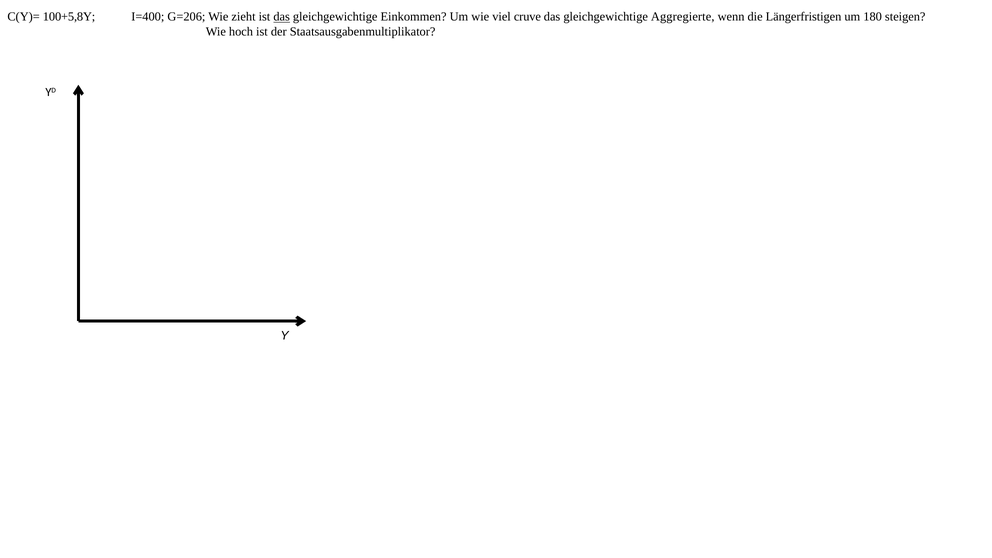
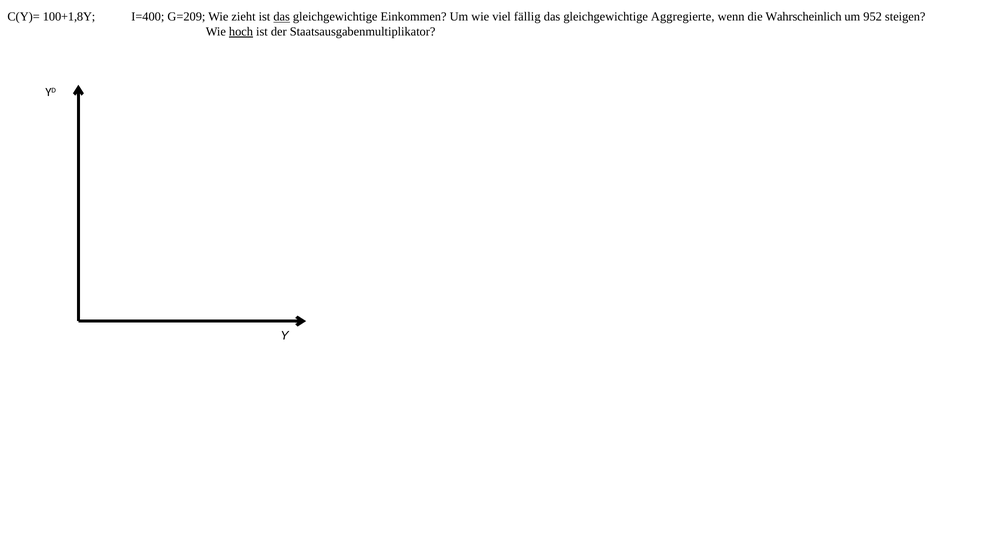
100+5,8Y: 100+5,8Y -> 100+1,8Y
G=206: G=206 -> G=209
cruve: cruve -> fällig
Längerfristigen: Längerfristigen -> Wahrscheinlich
180: 180 -> 952
hoch underline: none -> present
